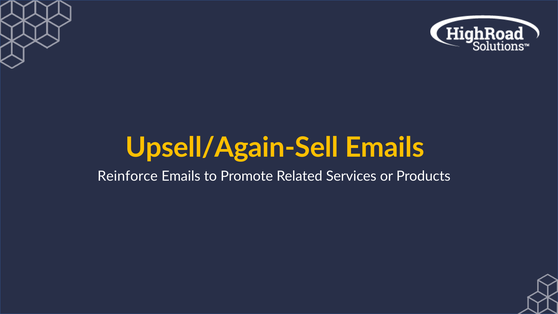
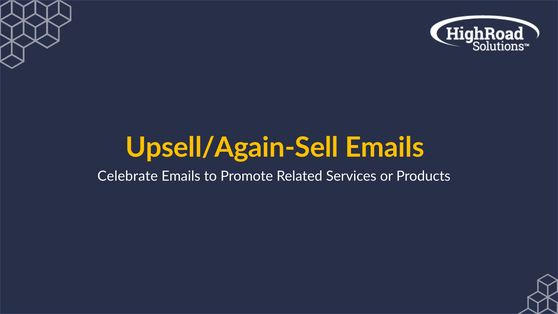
Reinforce: Reinforce -> Celebrate
